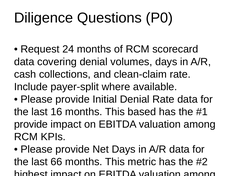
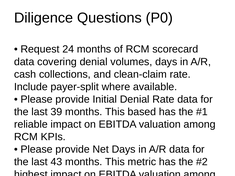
16: 16 -> 39
provide at (31, 124): provide -> reliable
66: 66 -> 43
